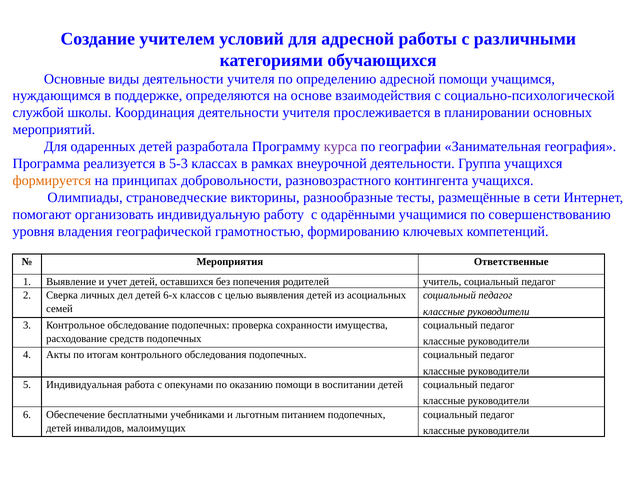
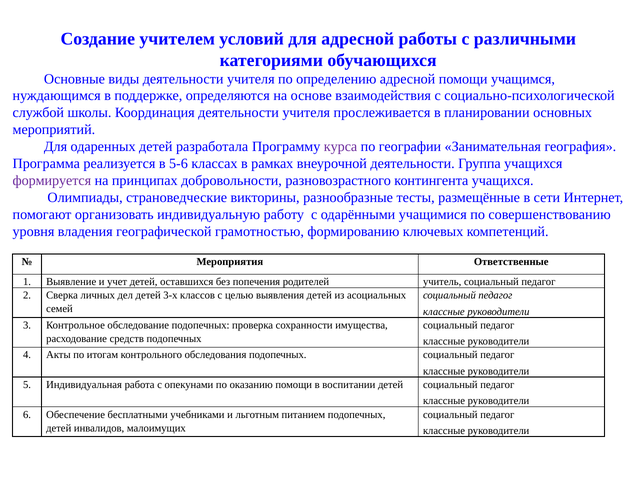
5-3: 5-3 -> 5-6
формируется colour: orange -> purple
6-х: 6-х -> 3-х
